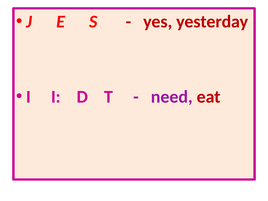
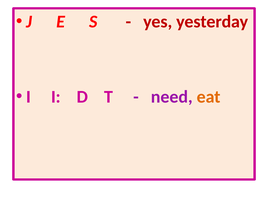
eat colour: red -> orange
